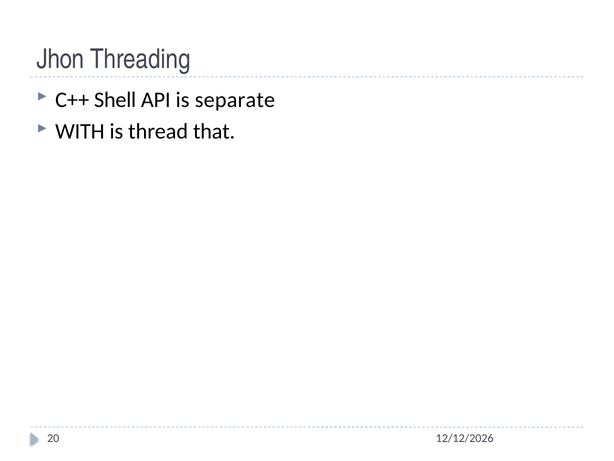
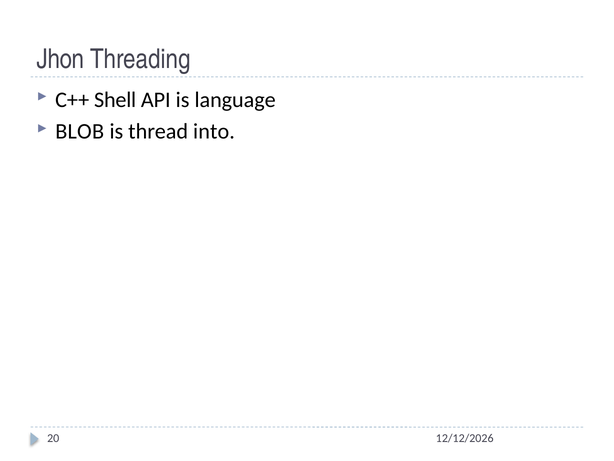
separate: separate -> language
WITH: WITH -> BLOB
that: that -> into
